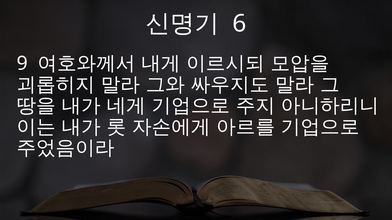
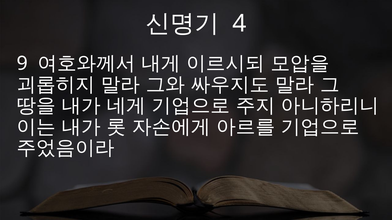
6: 6 -> 4
